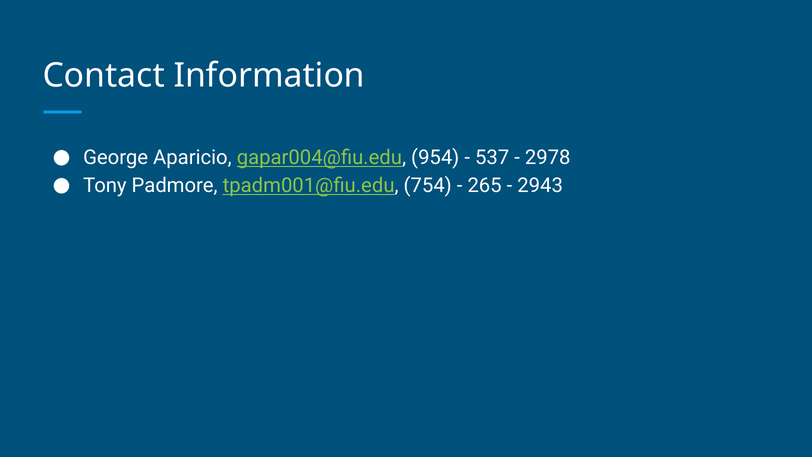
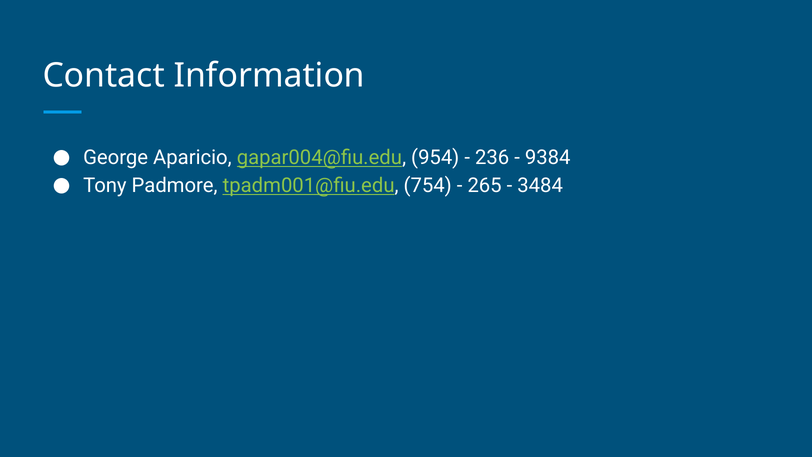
537: 537 -> 236
2978: 2978 -> 9384
2943: 2943 -> 3484
